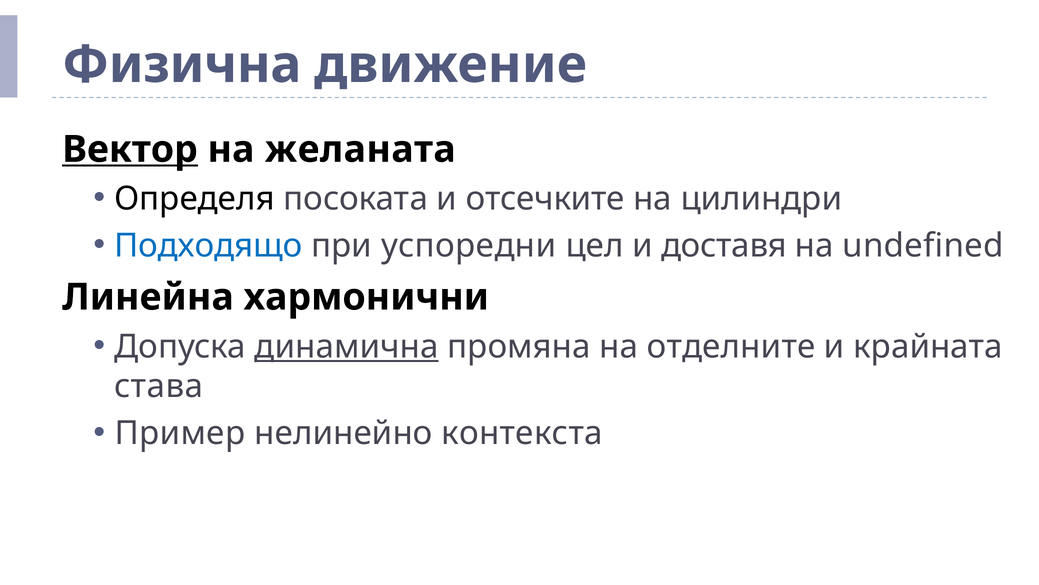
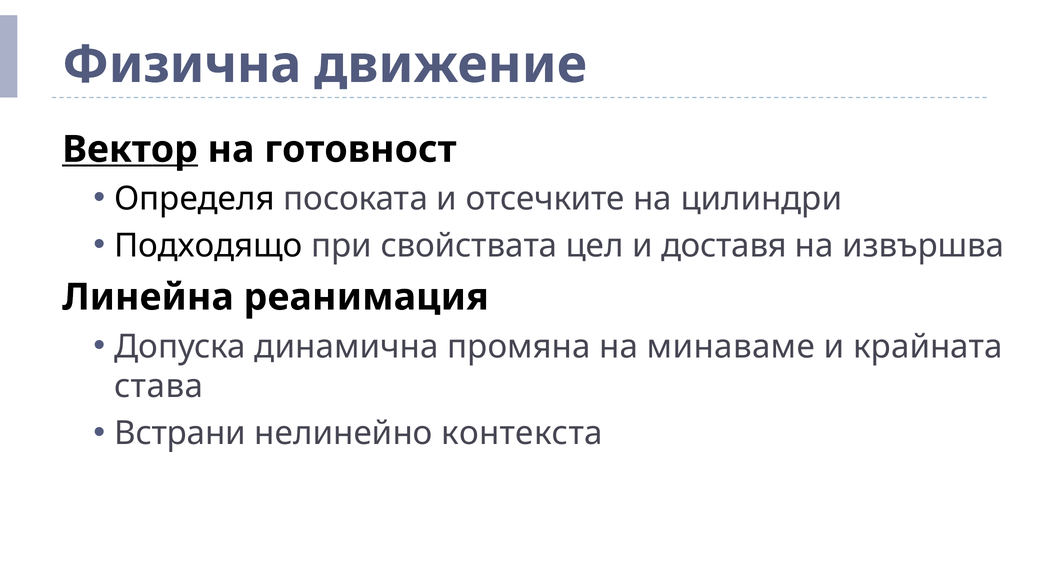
желаната: желаната -> готовност
Подходящо colour: blue -> black
успоредни: успоредни -> свойствата
undefined: undefined -> извършва
хармонични: хармонични -> реанимация
динамична underline: present -> none
отделните: отделните -> минаваме
Пример: Пример -> Встрани
